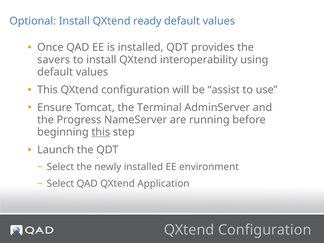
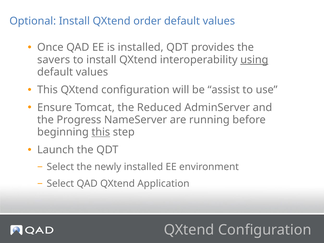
ready: ready -> order
using underline: none -> present
Terminal: Terminal -> Reduced
